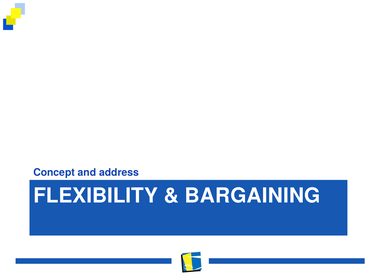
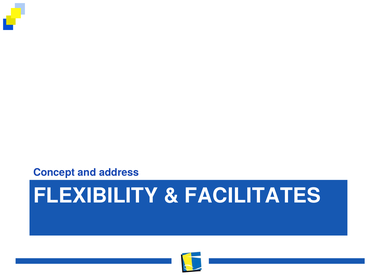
BARGAINING: BARGAINING -> FACILITATES
